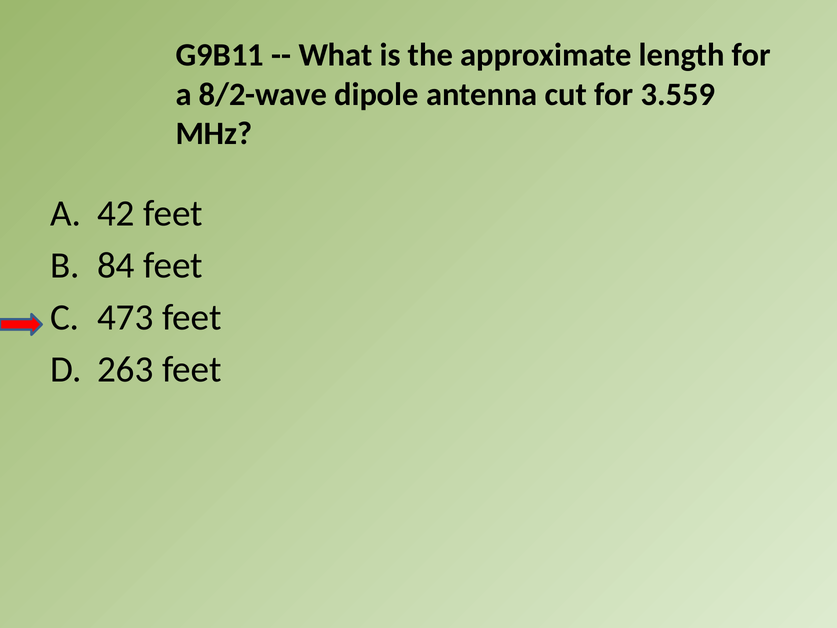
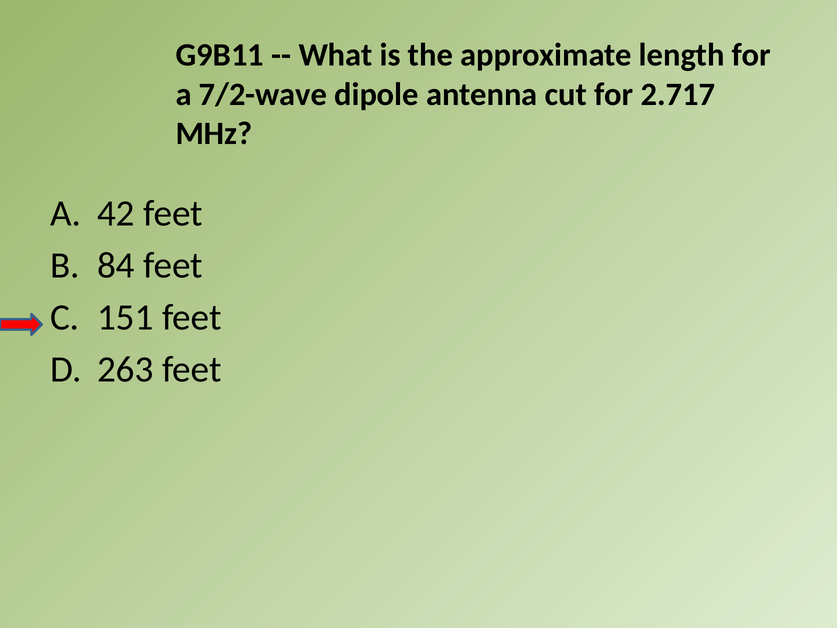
8/2-wave: 8/2-wave -> 7/2-wave
3.559: 3.559 -> 2.717
473: 473 -> 151
